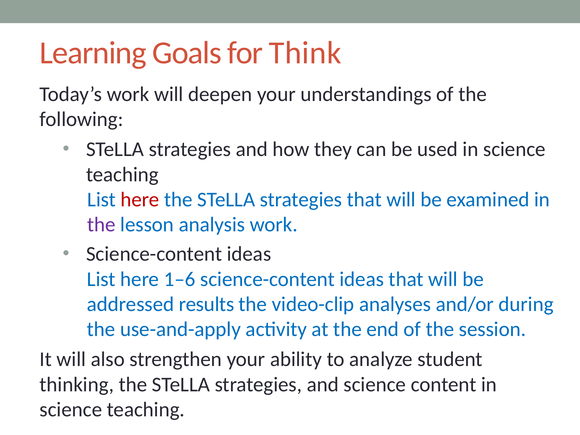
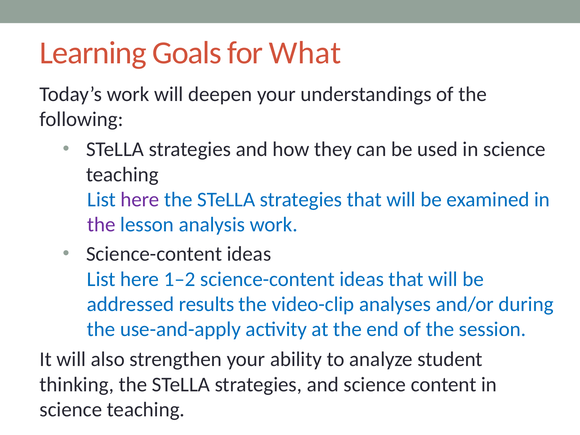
Think: Think -> What
here at (140, 200) colour: red -> purple
1–6: 1–6 -> 1–2
